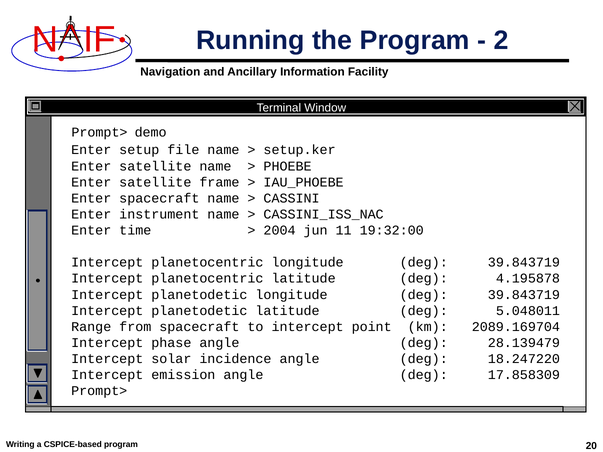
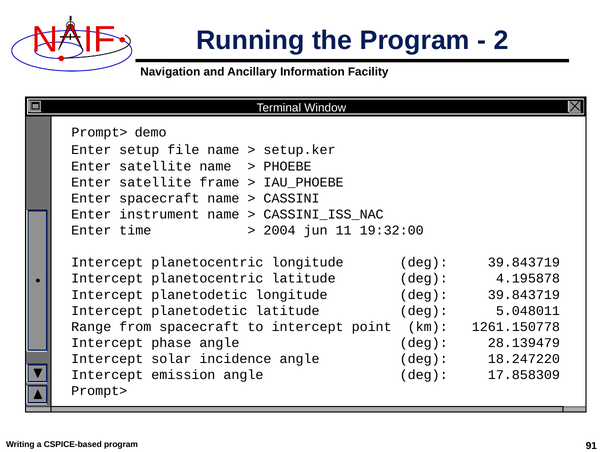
2089.169704: 2089.169704 -> 1261.150778
20: 20 -> 91
